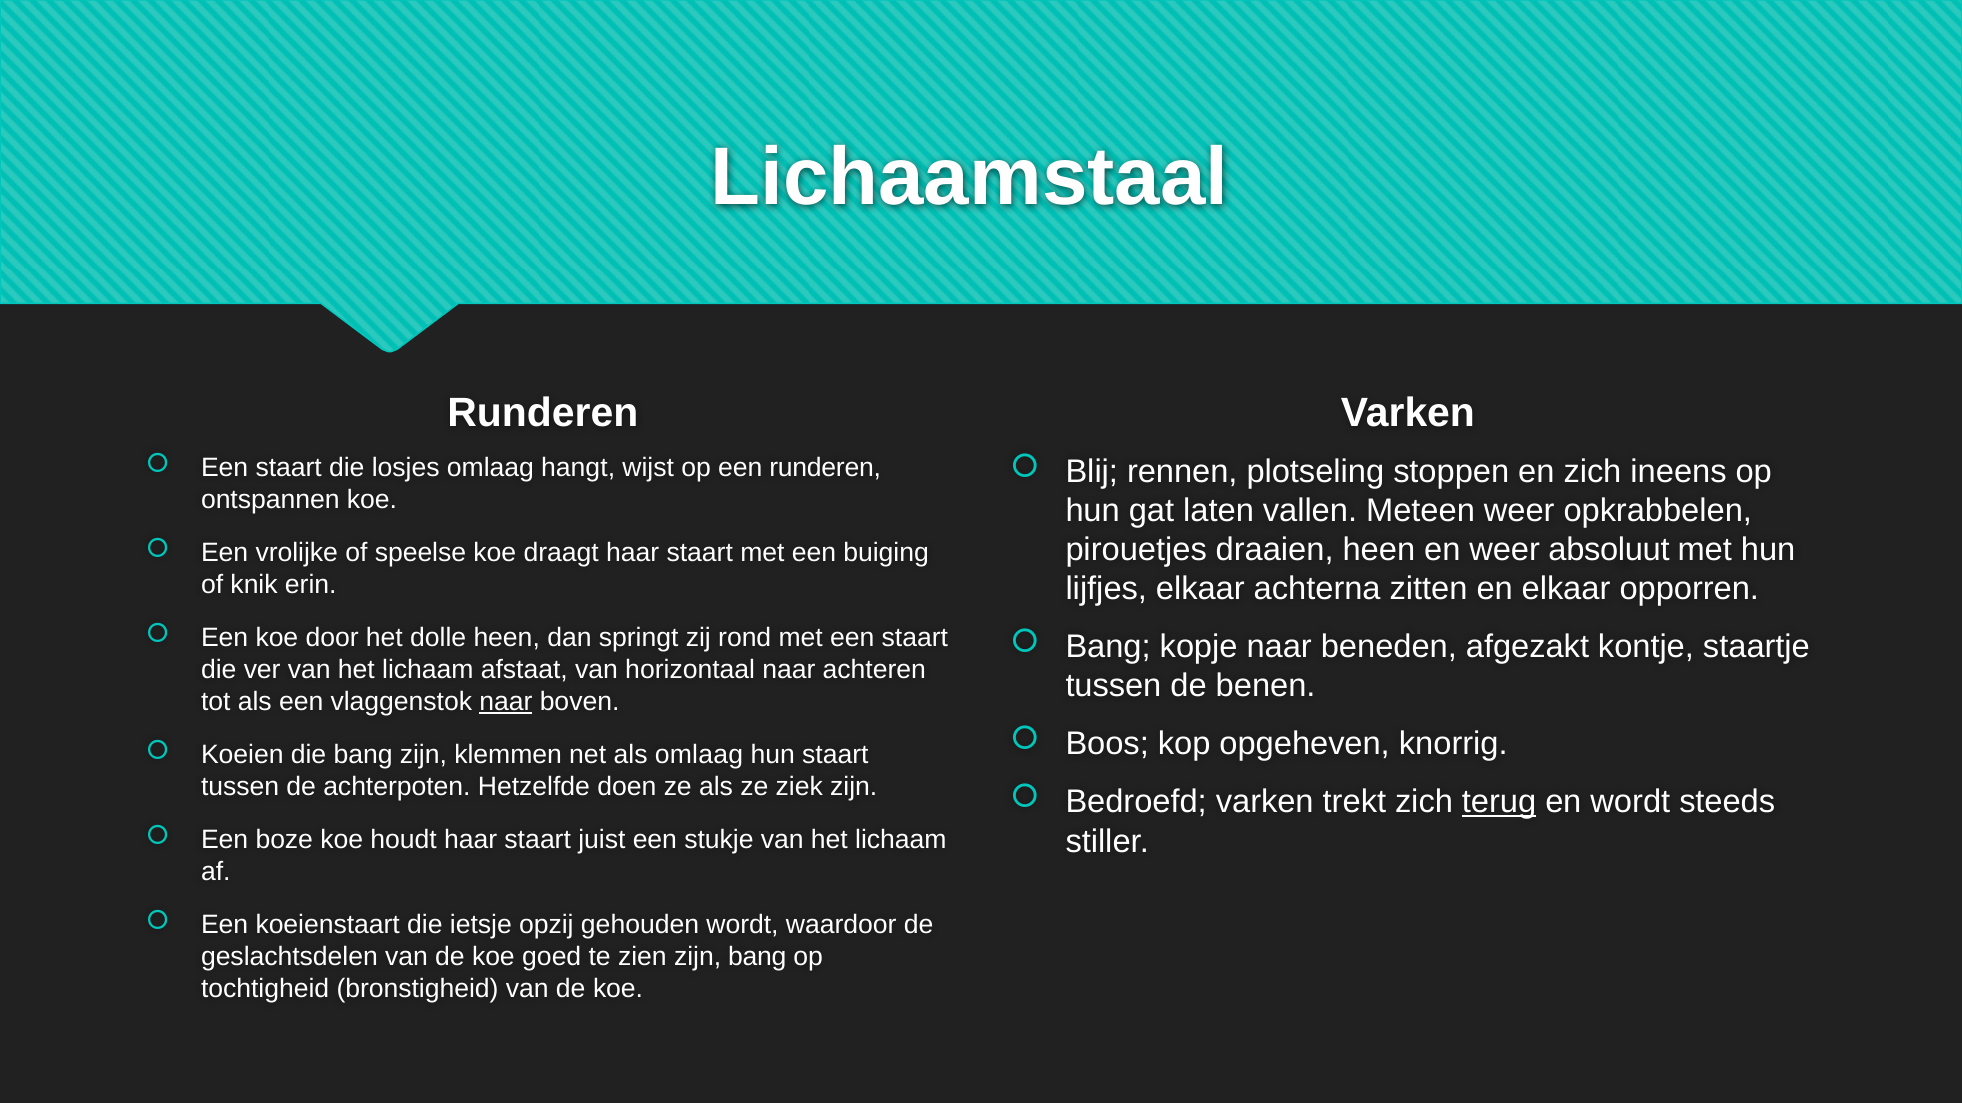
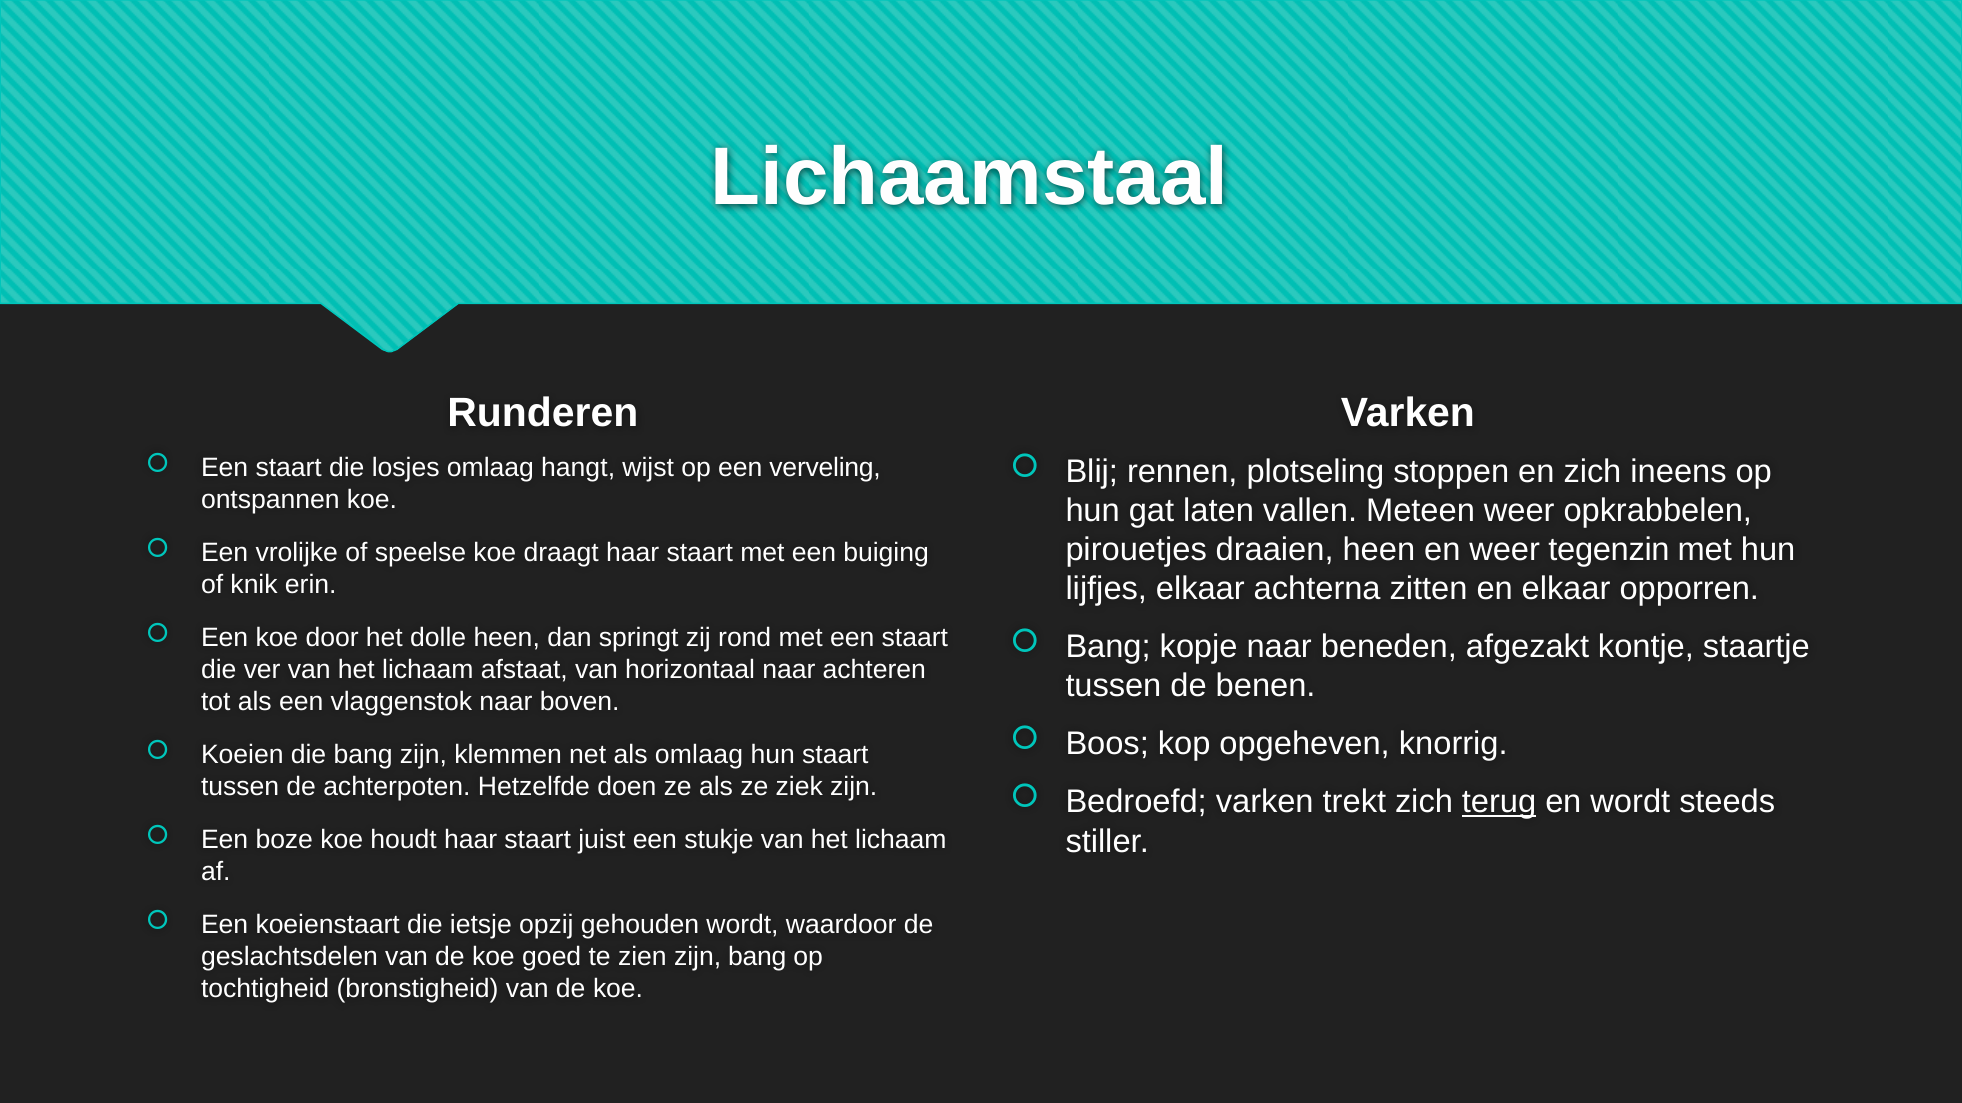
een runderen: runderen -> verveling
absoluut: absoluut -> tegenzin
naar at (506, 702) underline: present -> none
